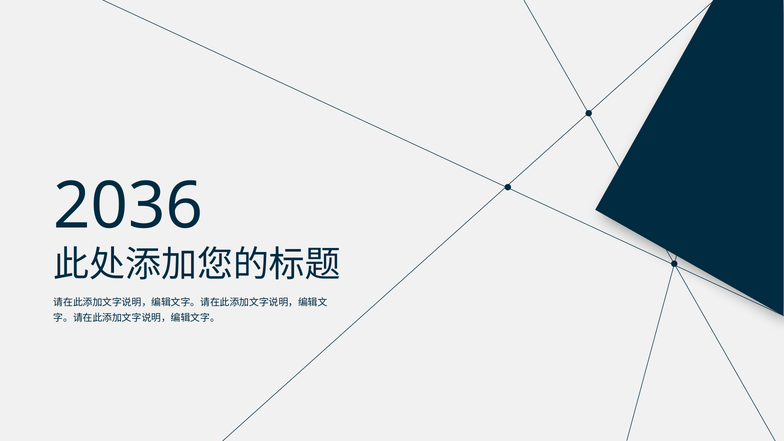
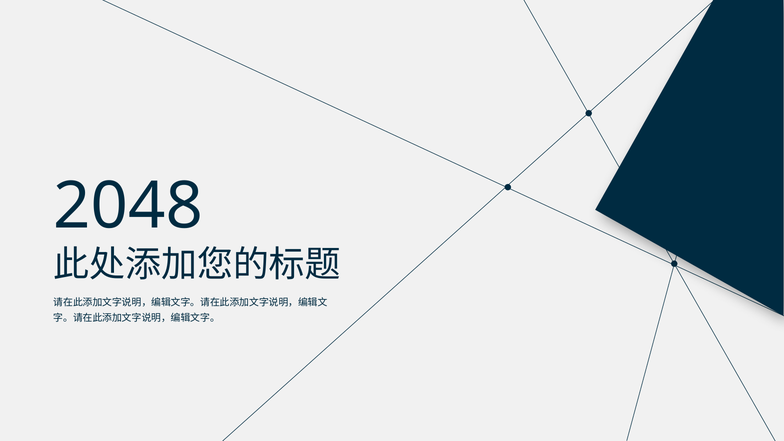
2036: 2036 -> 2048
